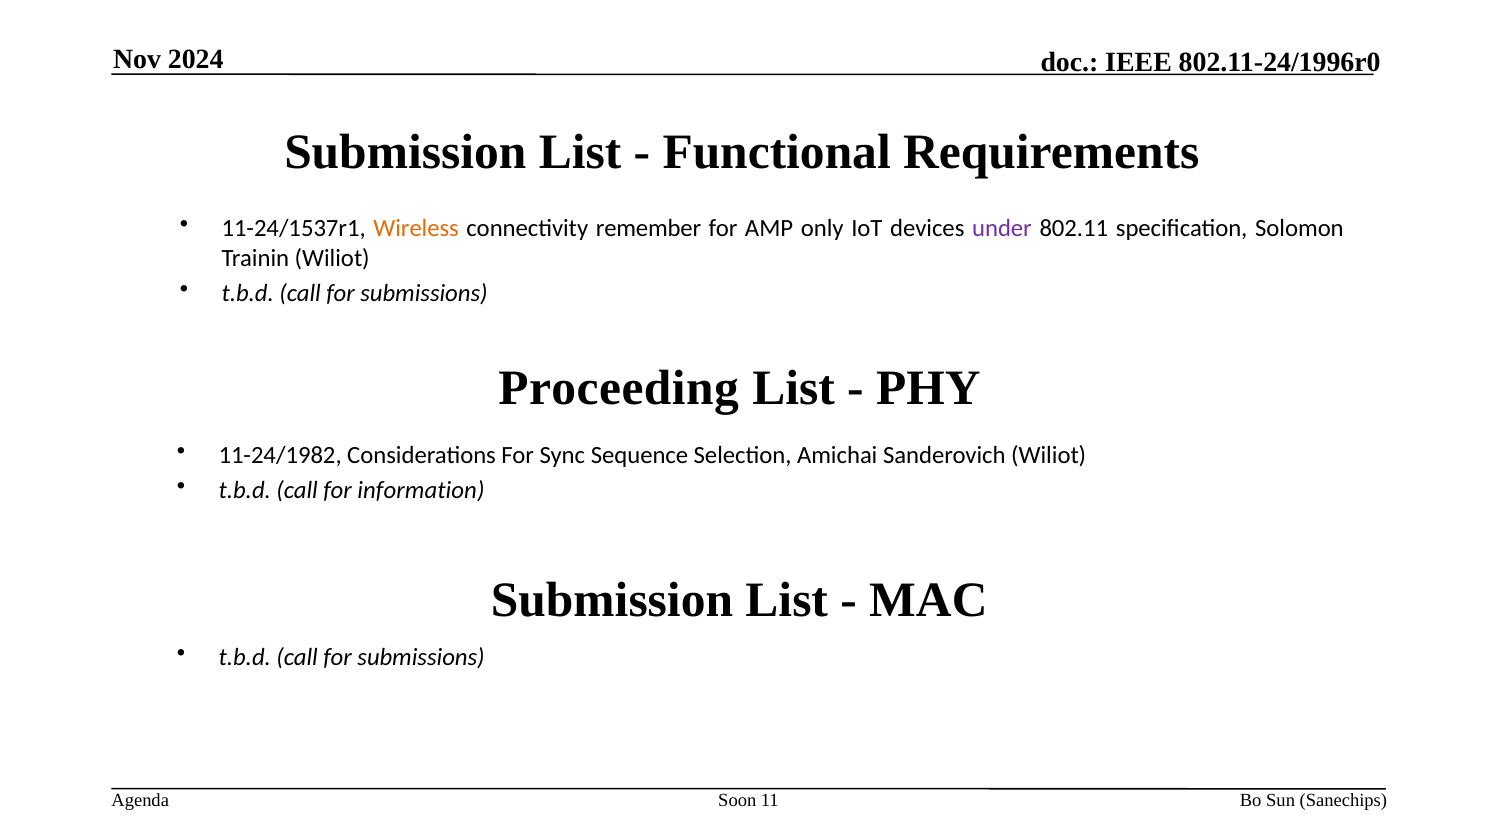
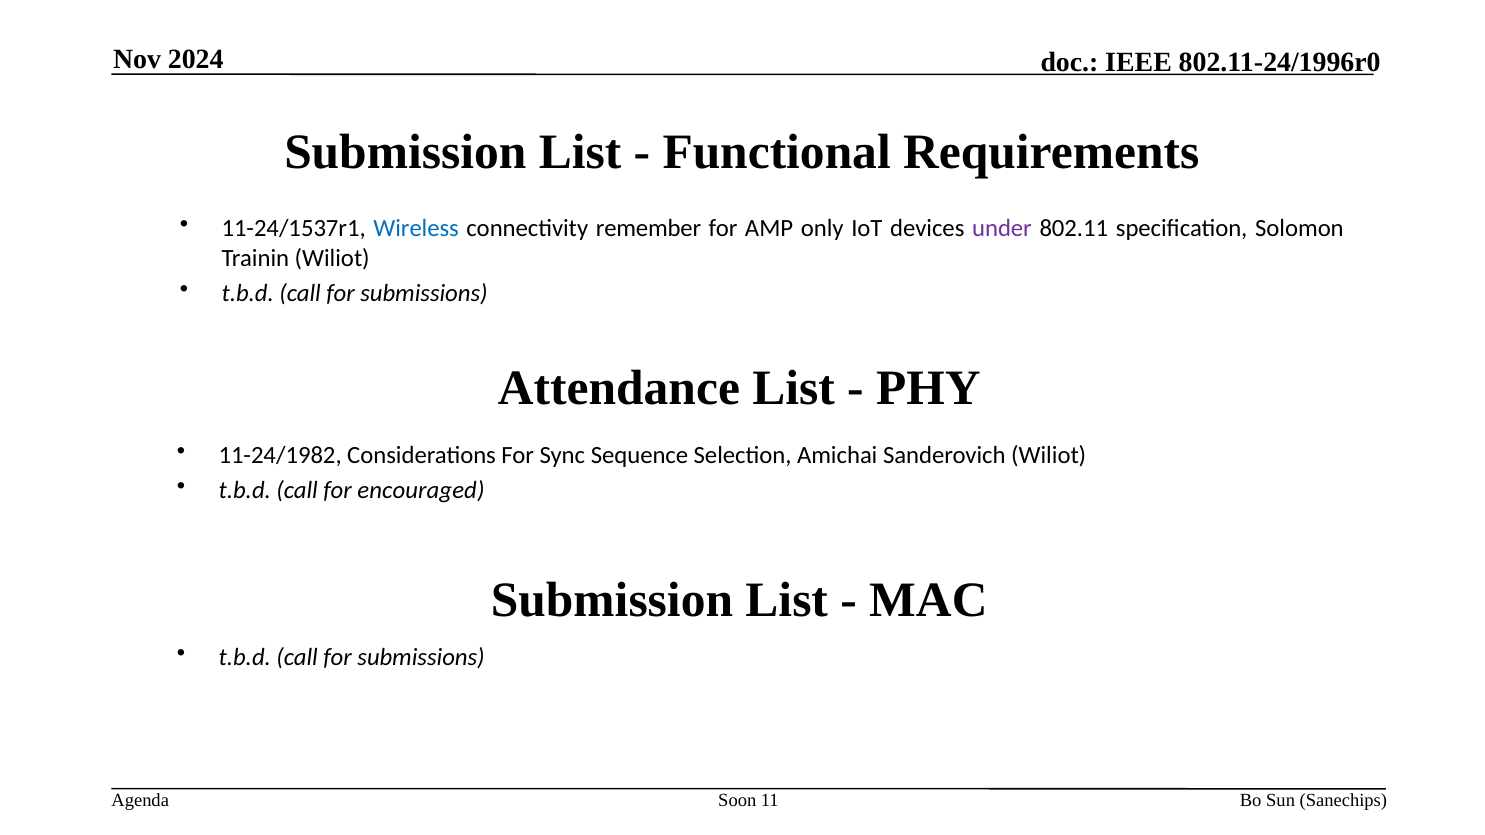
Wireless colour: orange -> blue
Proceeding: Proceeding -> Attendance
information: information -> encouraged
